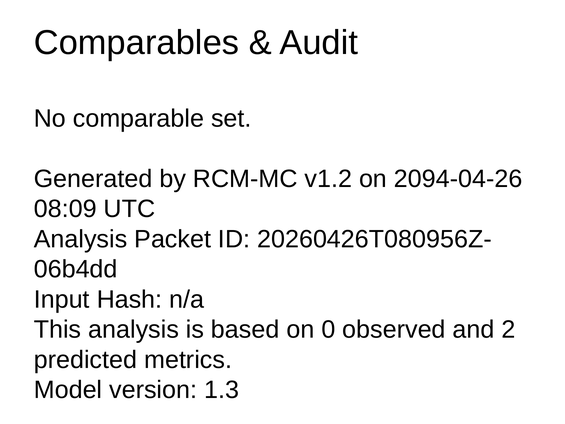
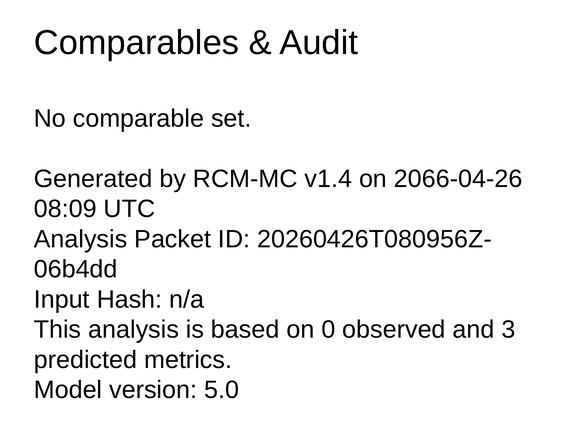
v1.2: v1.2 -> v1.4
2094-04-26: 2094-04-26 -> 2066-04-26
2: 2 -> 3
1.3: 1.3 -> 5.0
